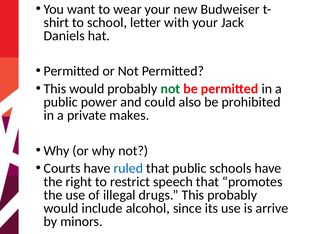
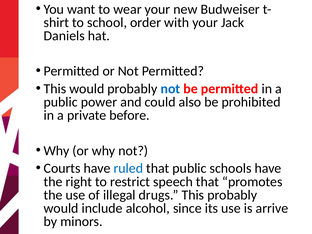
letter: letter -> order
not at (170, 89) colour: green -> blue
makes: makes -> before
